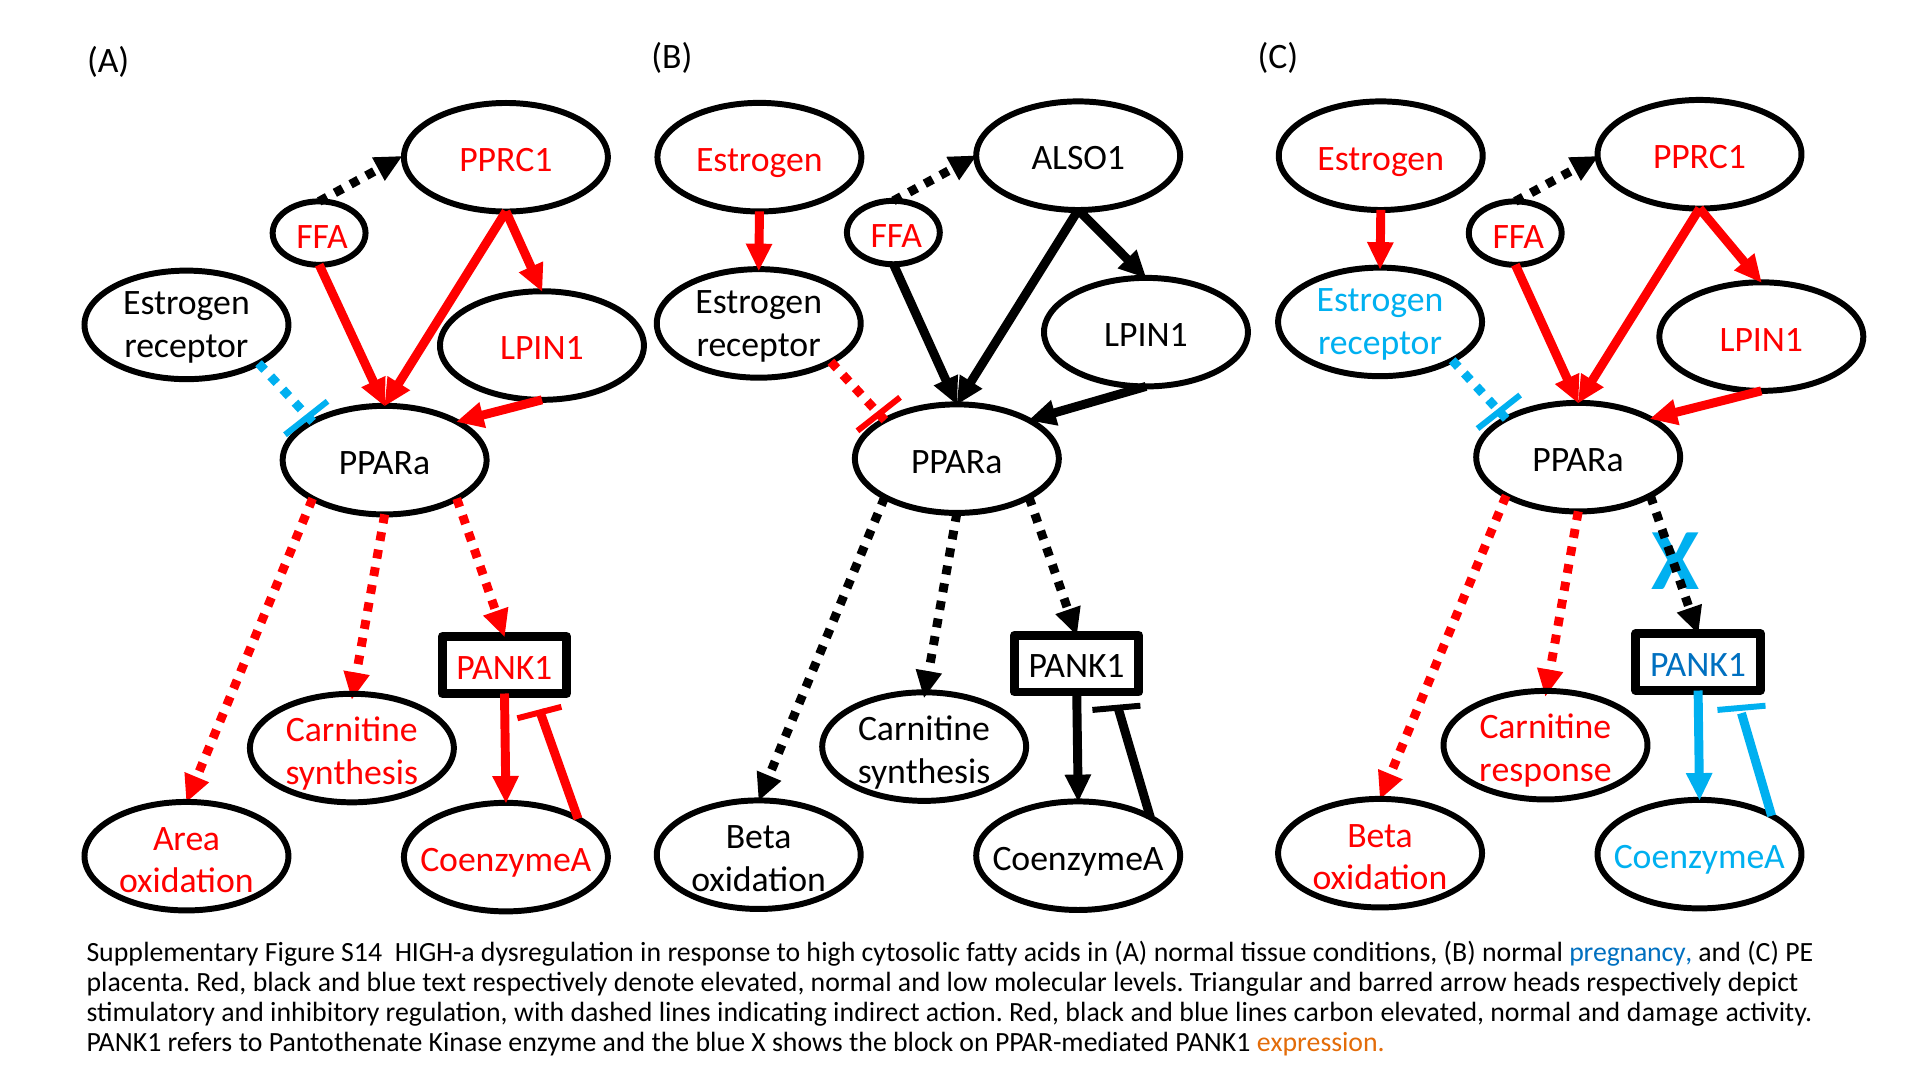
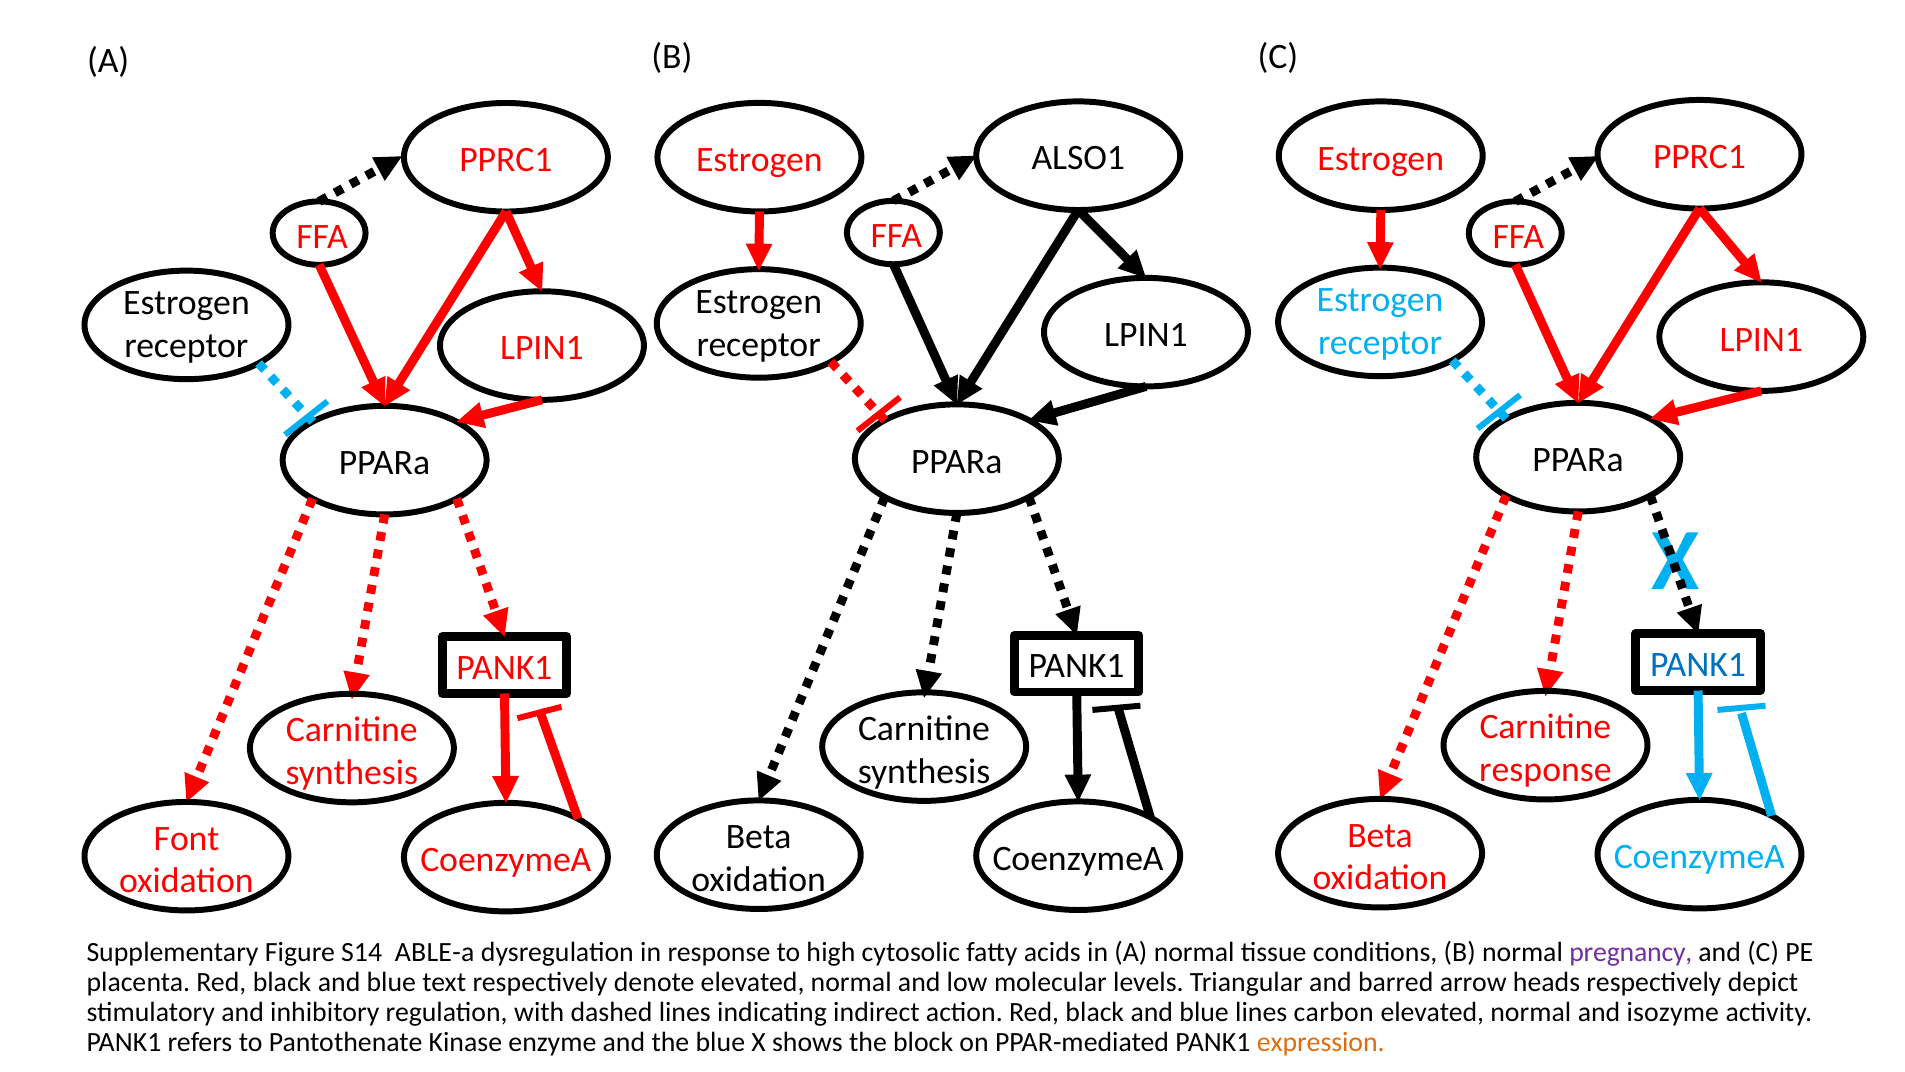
Area: Area -> Font
HIGH-a: HIGH-a -> ABLE-a
pregnancy colour: blue -> purple
damage: damage -> isozyme
